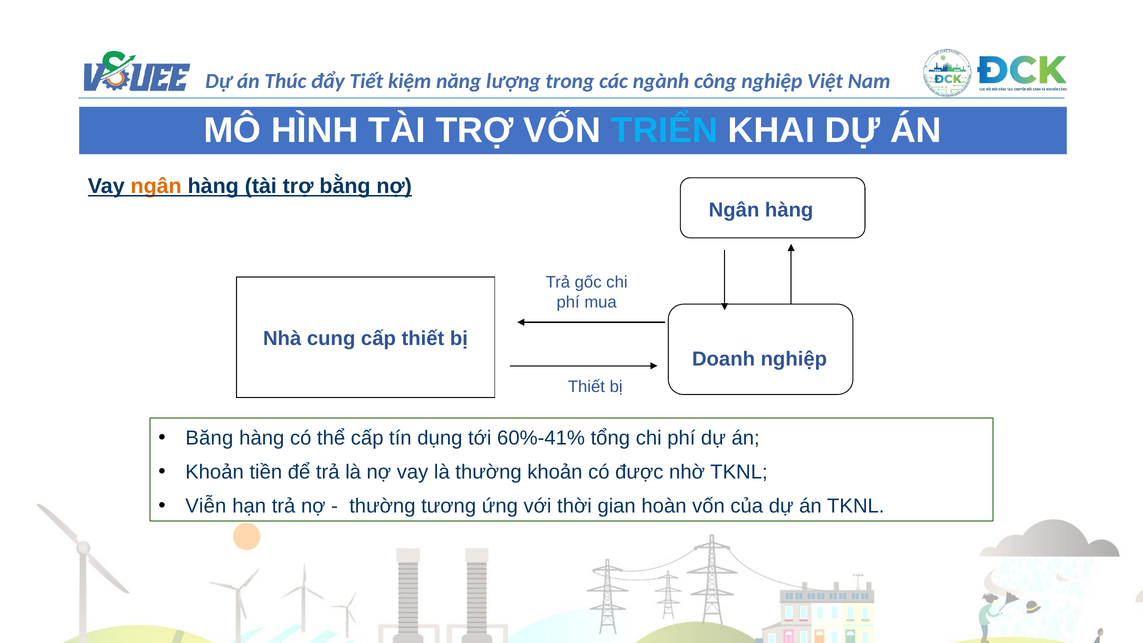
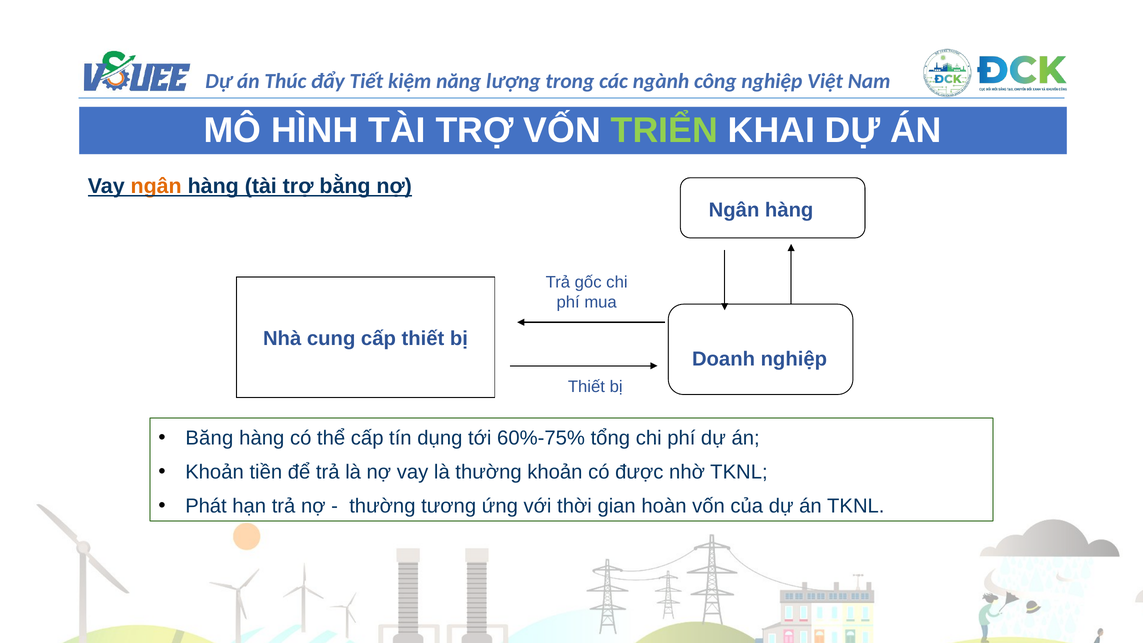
TRIỂN colour: light blue -> light green
60%-41%: 60%-41% -> 60%-75%
Viễn: Viễn -> Phát
